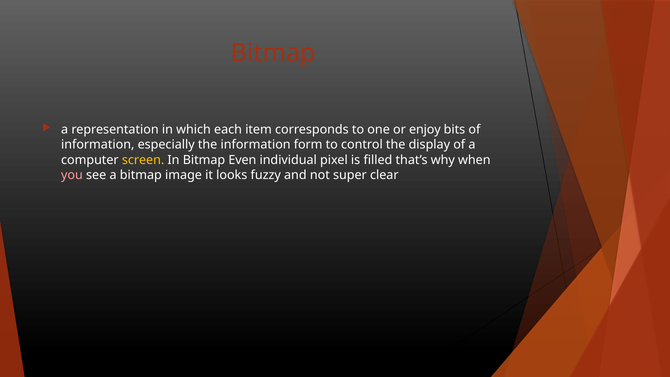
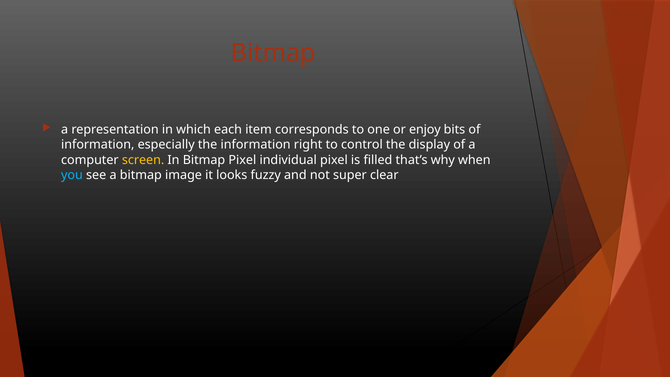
form: form -> right
Bitmap Even: Even -> Pixel
you colour: pink -> light blue
